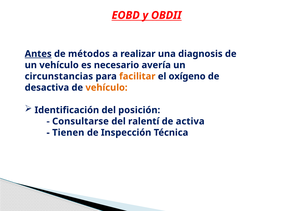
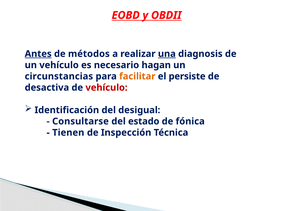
una underline: none -> present
avería: avería -> hagan
oxígeno: oxígeno -> persiste
vehículo at (106, 87) colour: orange -> red
posición: posición -> desigual
ralentí: ralentí -> estado
activa: activa -> fónica
